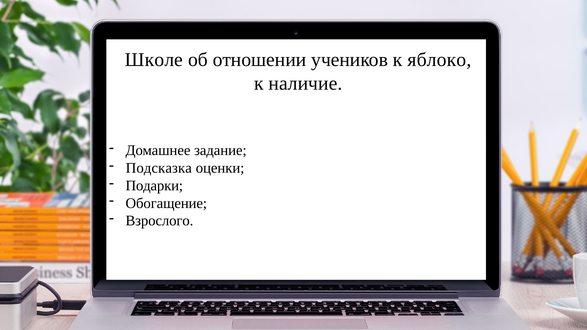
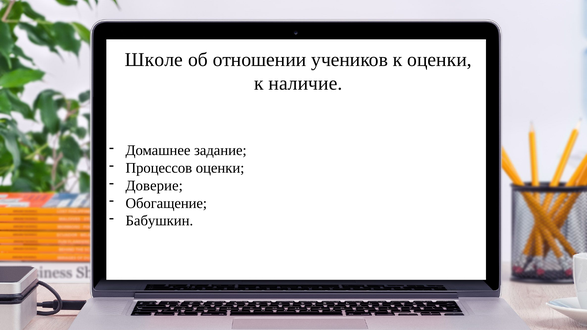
к яблоко: яблоко -> оценки
Подсказка: Подсказка -> Процессов
Подарки: Подарки -> Доверие
Взрослого: Взрослого -> Бабушкин
